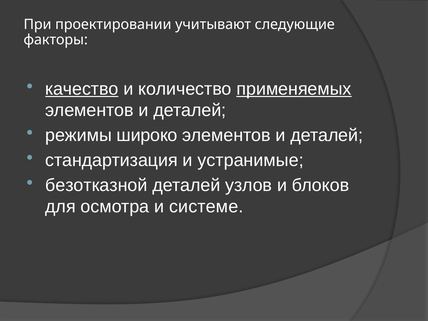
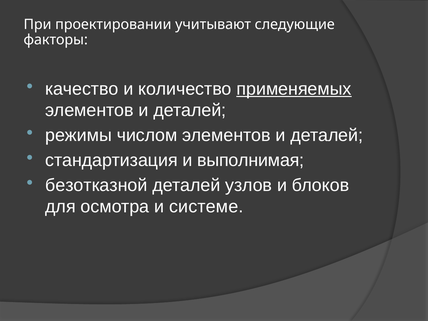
качество underline: present -> none
широко: широко -> числом
устранимые: устранимые -> выполнимая
